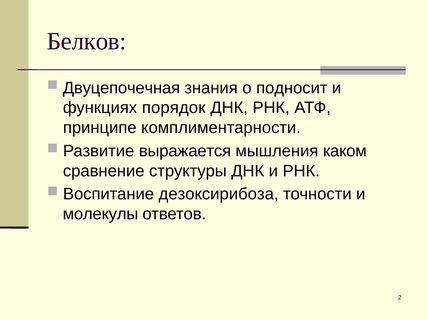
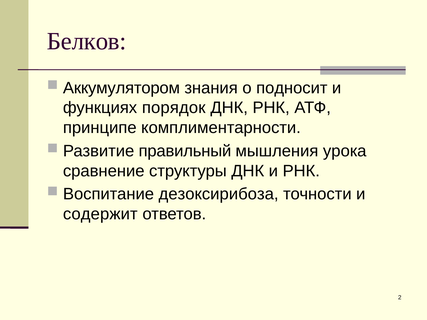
Двуцепочечная: Двуцепочечная -> Аккумулятором
выражается: выражается -> правильный
каком: каком -> урока
молекулы: молекулы -> содержит
